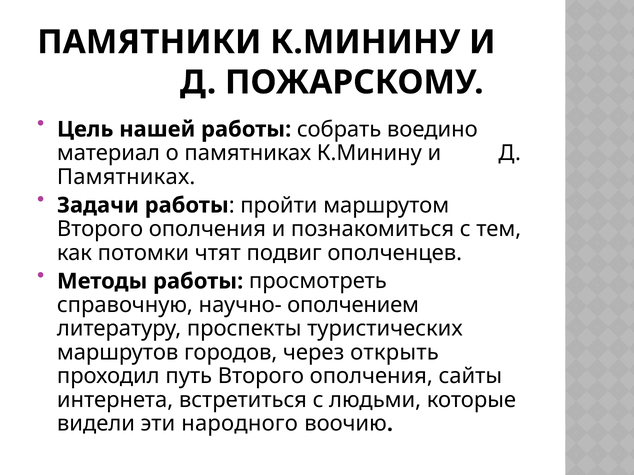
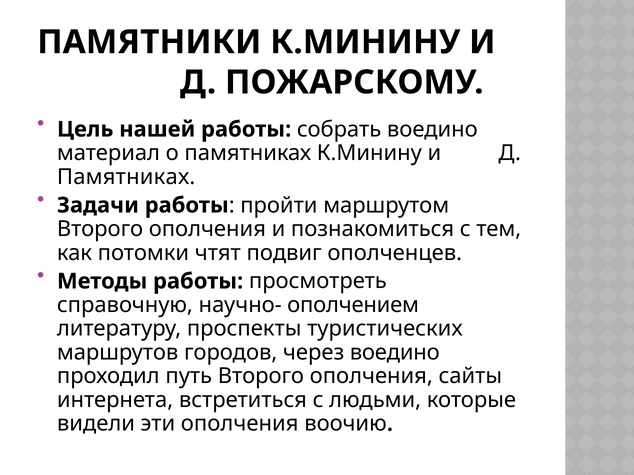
через открыть: открыть -> воедино
эти народного: народного -> ополчения
